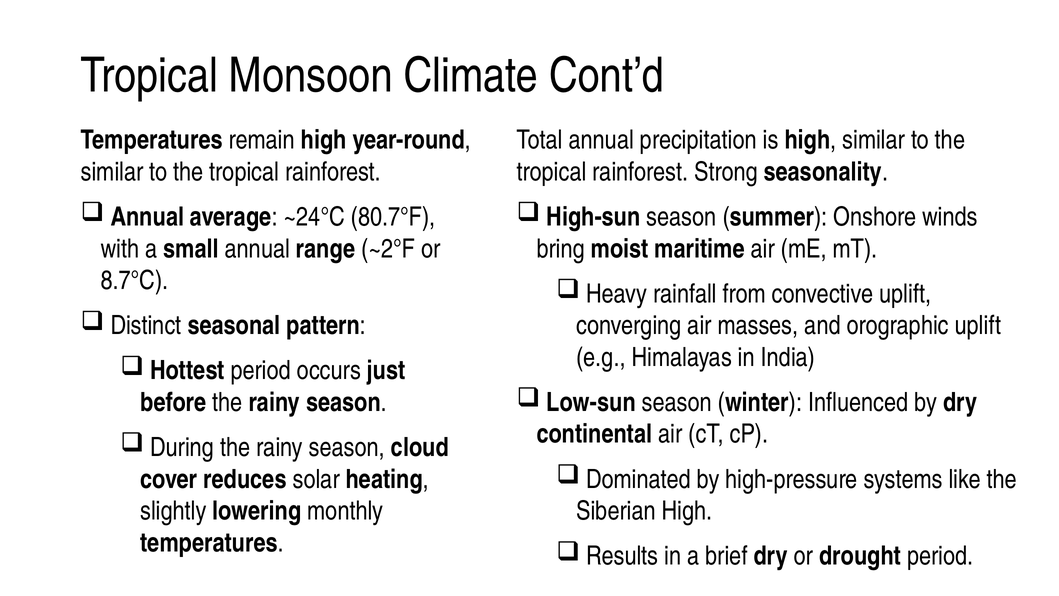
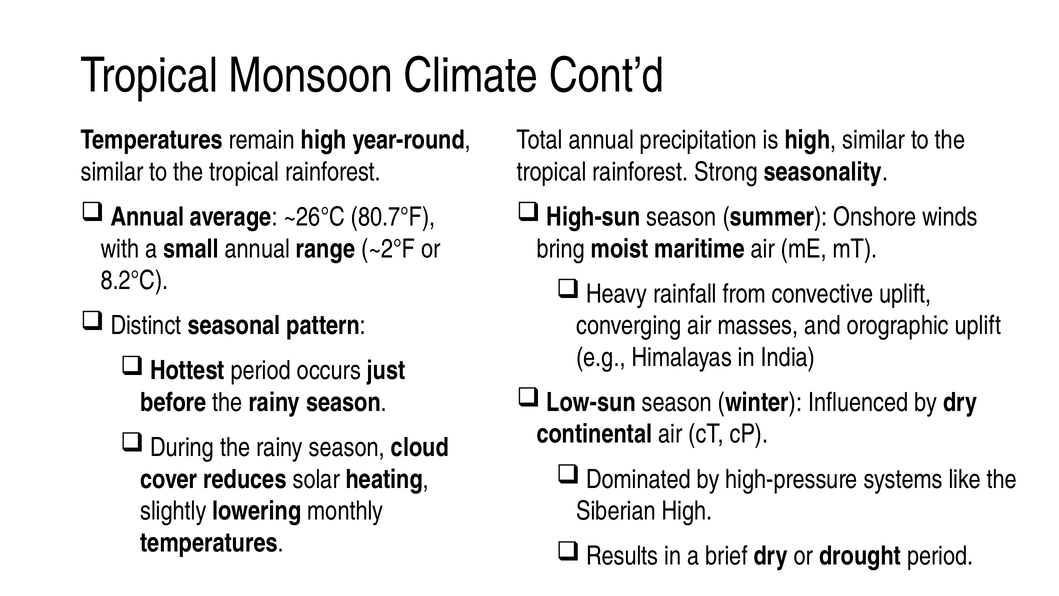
~24°C: ~24°C -> ~26°C
8.7°C: 8.7°C -> 8.2°C
